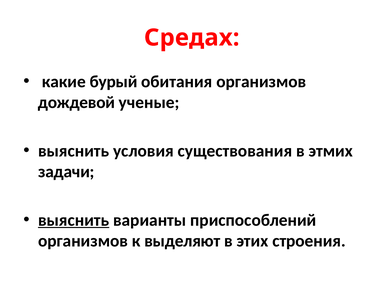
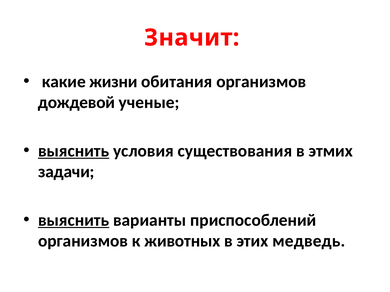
Средах: Средах -> Значит
бурый: бурый -> жизни
выяснить at (74, 151) underline: none -> present
выделяют: выделяют -> животных
строения: строения -> медведь
